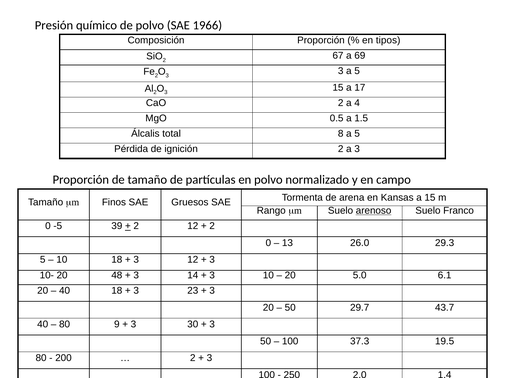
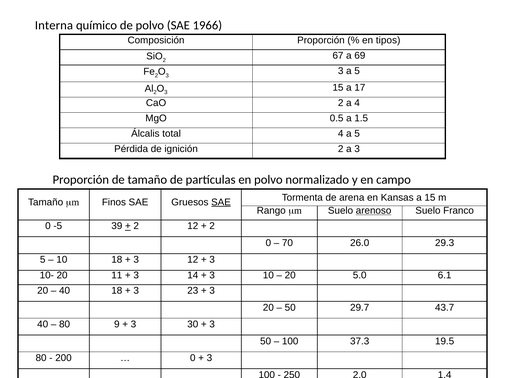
Presión: Presión -> Interna
total 8: 8 -> 4
SAE at (221, 203) underline: none -> present
13: 13 -> 70
48: 48 -> 11
2 at (193, 359): 2 -> 0
